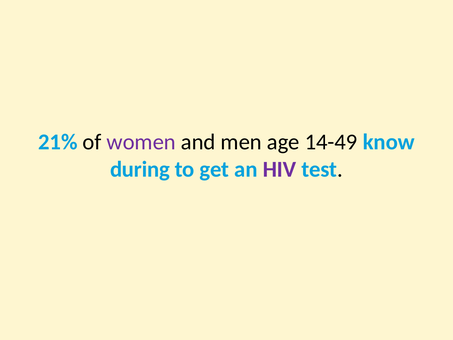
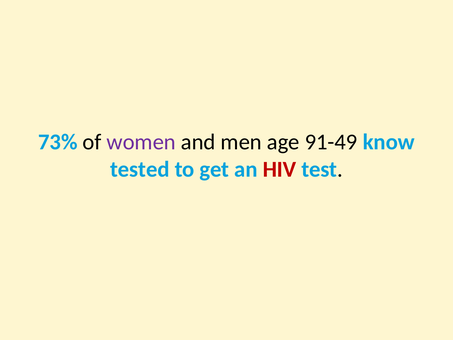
21%: 21% -> 73%
14-49: 14-49 -> 91-49
during: during -> tested
HIV colour: purple -> red
